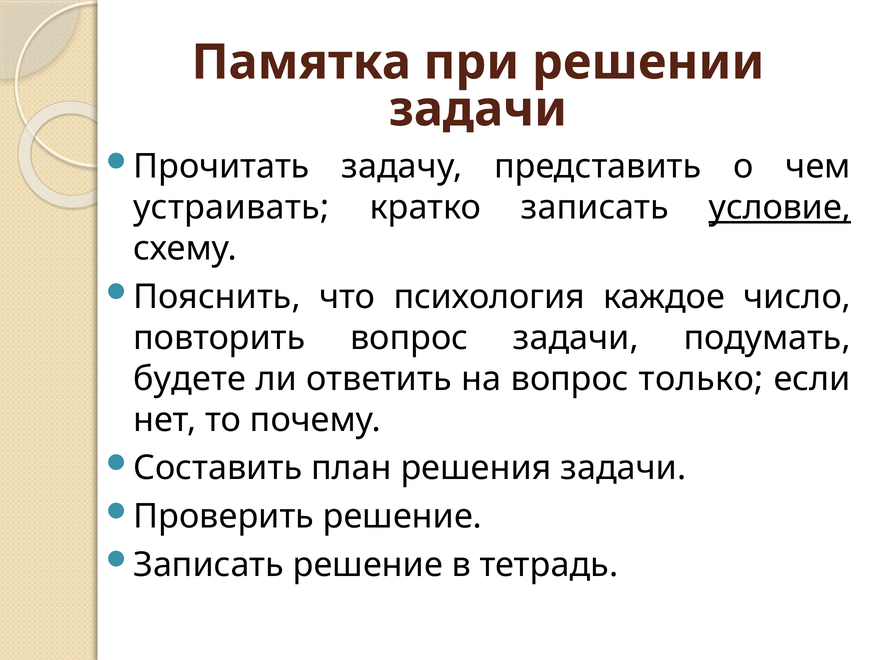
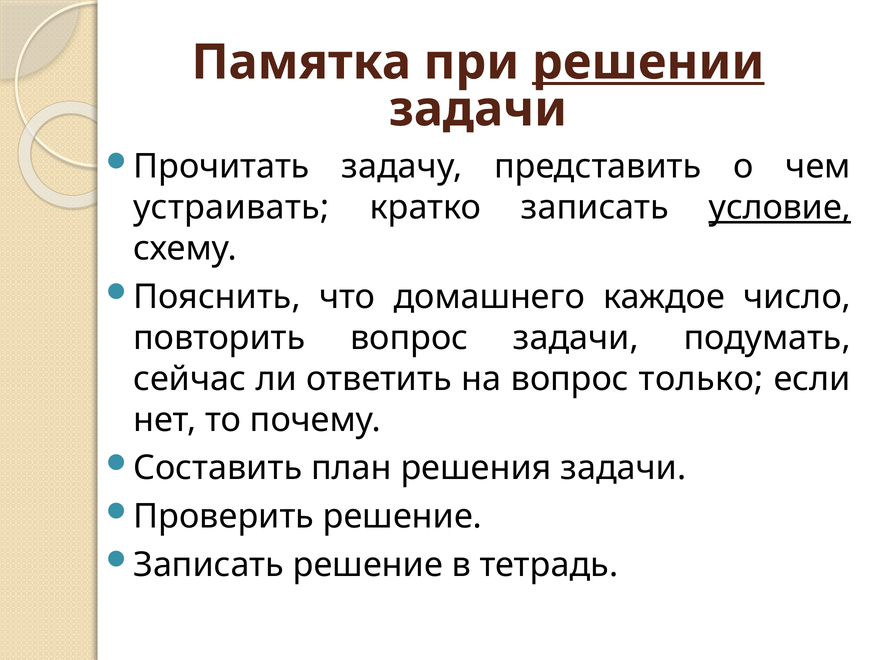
решении underline: none -> present
психология: психология -> домашнего
будете: будете -> сейчас
